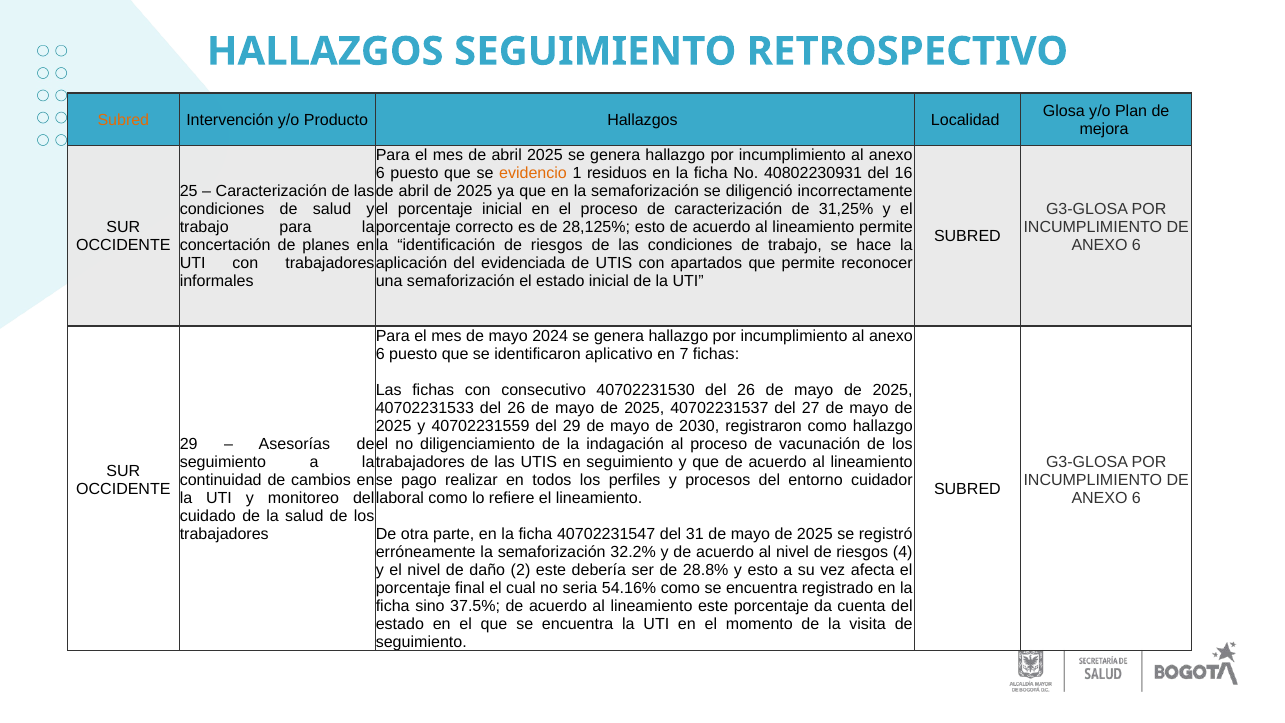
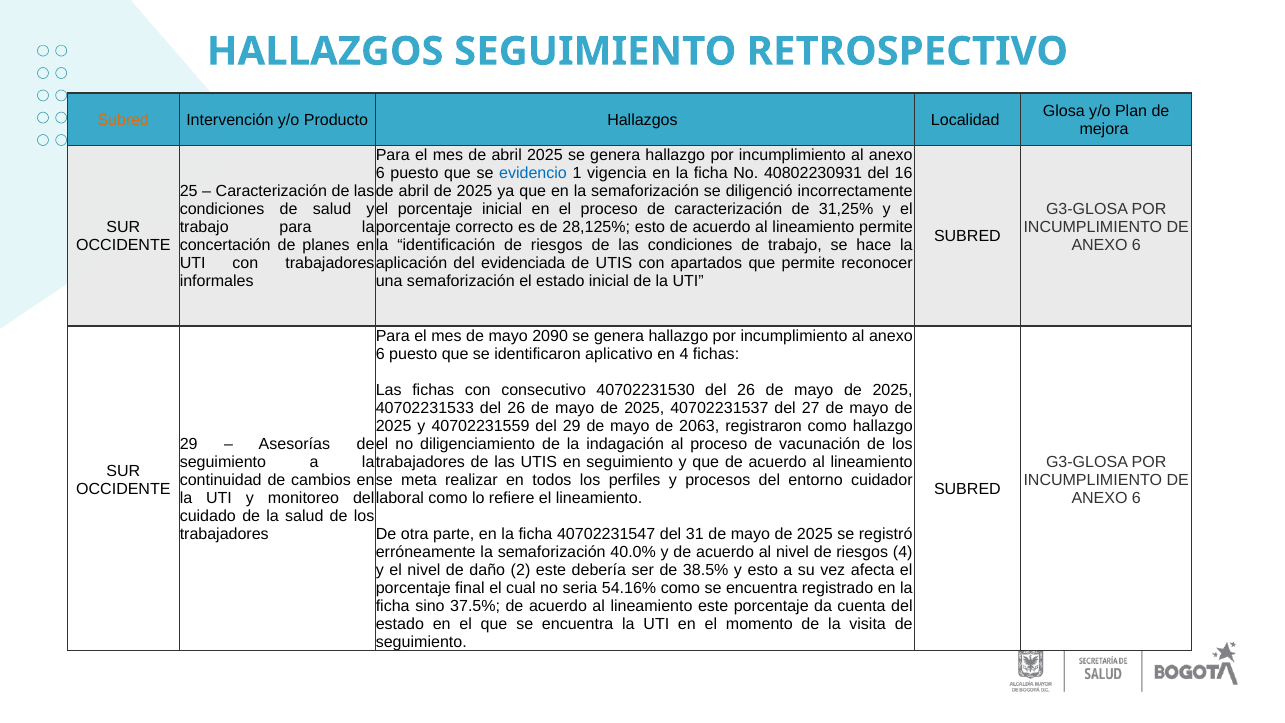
evidencio colour: orange -> blue
residuos: residuos -> vigencia
2024: 2024 -> 2090
en 7: 7 -> 4
2030: 2030 -> 2063
pago: pago -> meta
32.2%: 32.2% -> 40.0%
28.8%: 28.8% -> 38.5%
